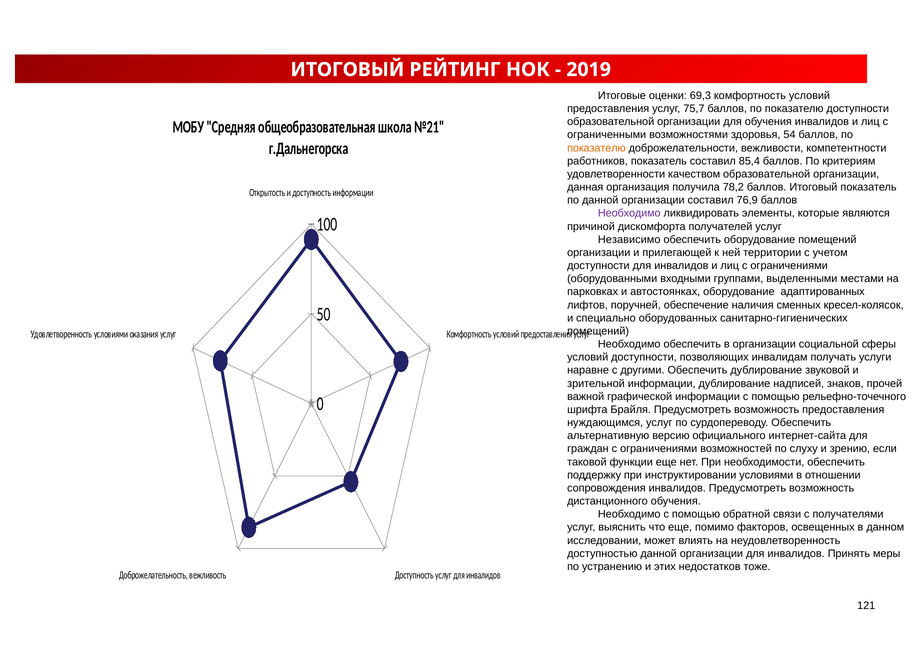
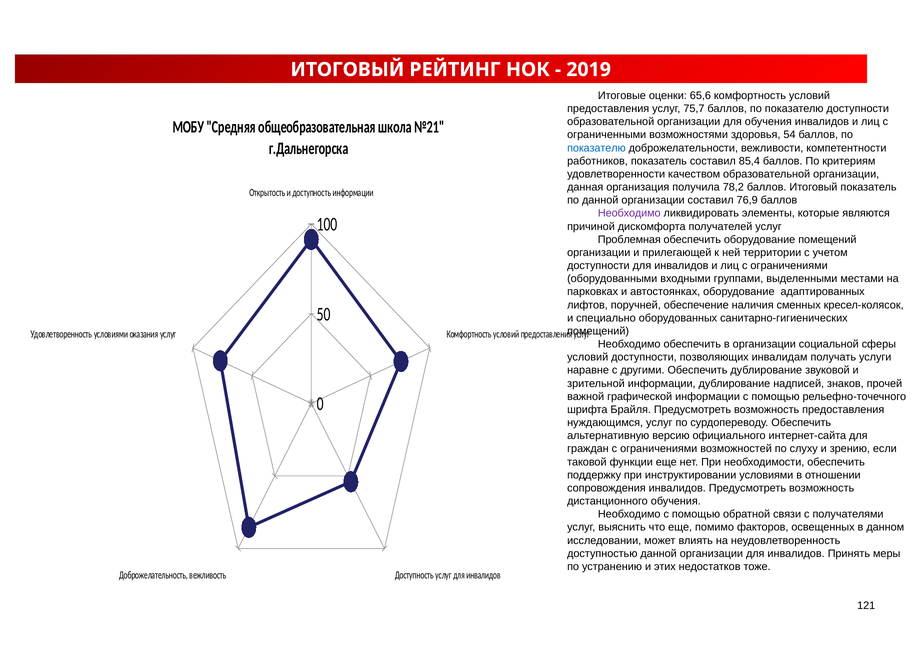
69,3: 69,3 -> 65,6
показателю at (596, 148) colour: orange -> blue
Независимо: Независимо -> Проблемная
